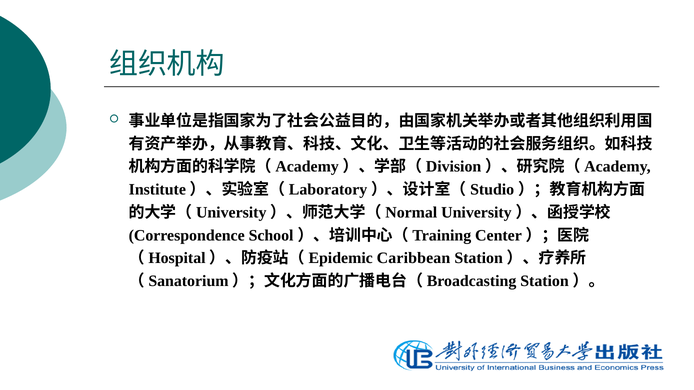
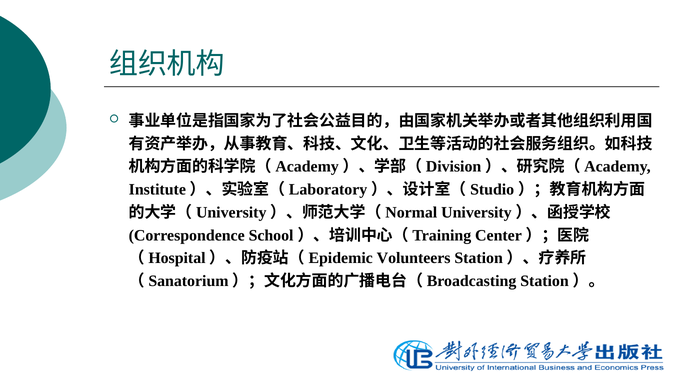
Caribbean: Caribbean -> Volunteers
